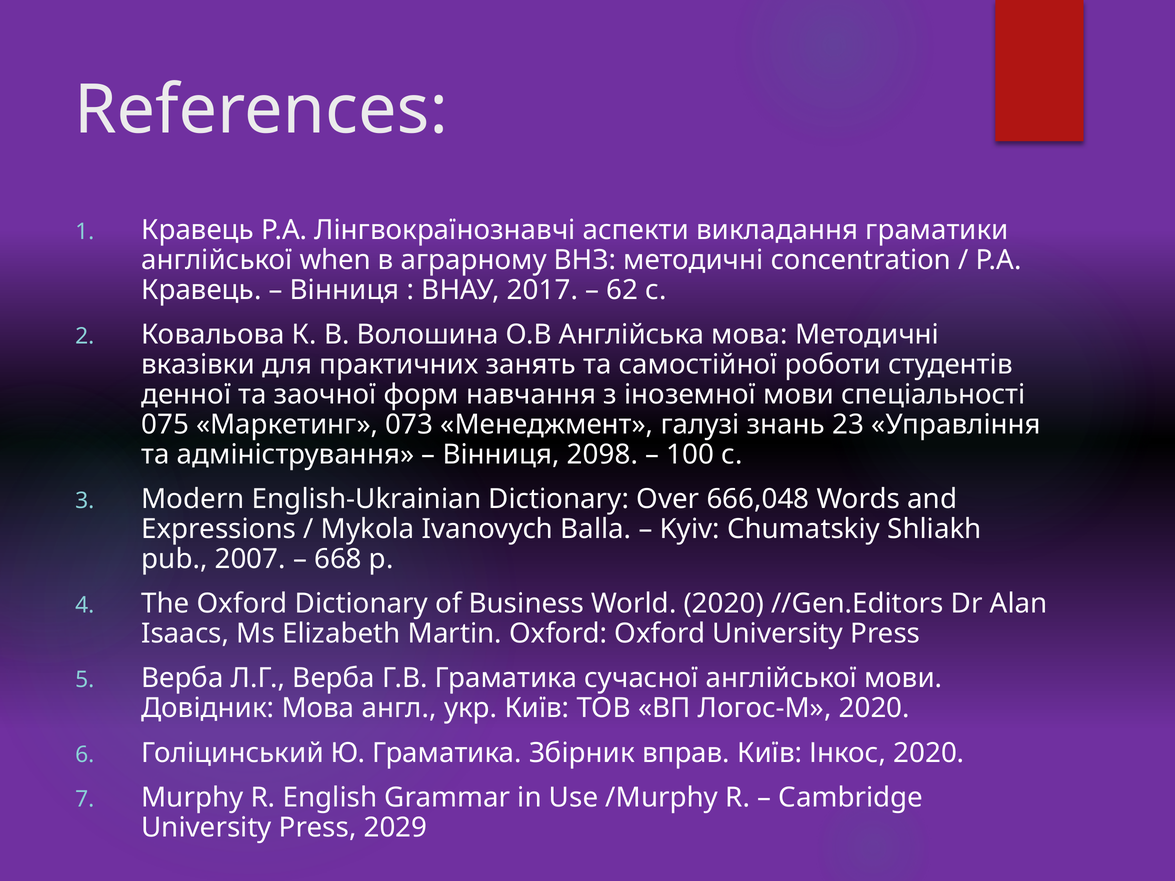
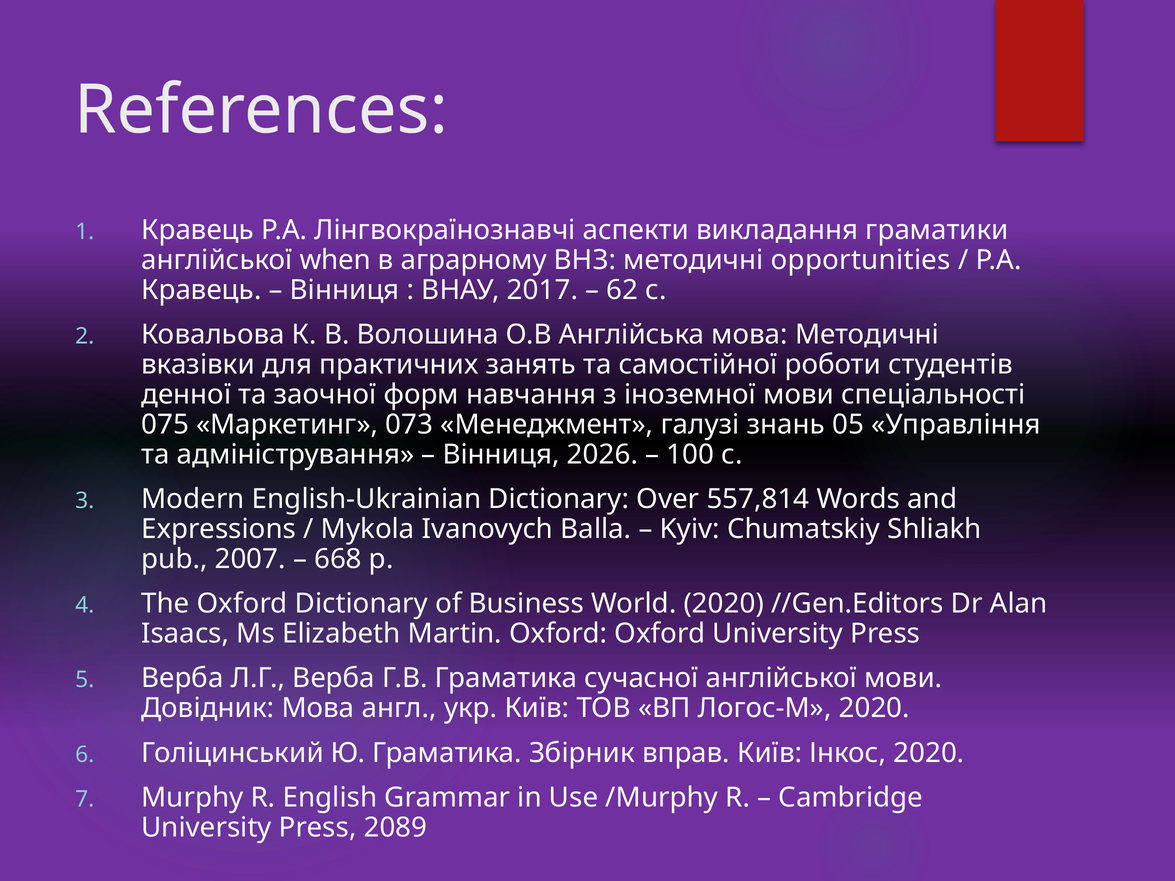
concentration: concentration -> opportunities
23: 23 -> 05
2098: 2098 -> 2026
666,048: 666,048 -> 557,814
2029: 2029 -> 2089
